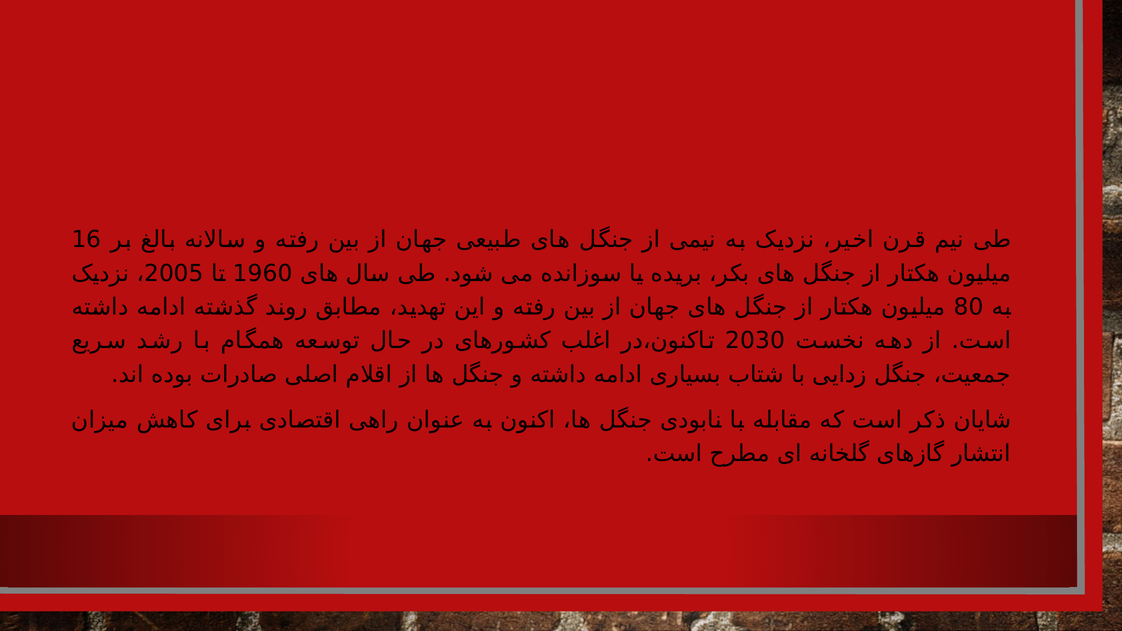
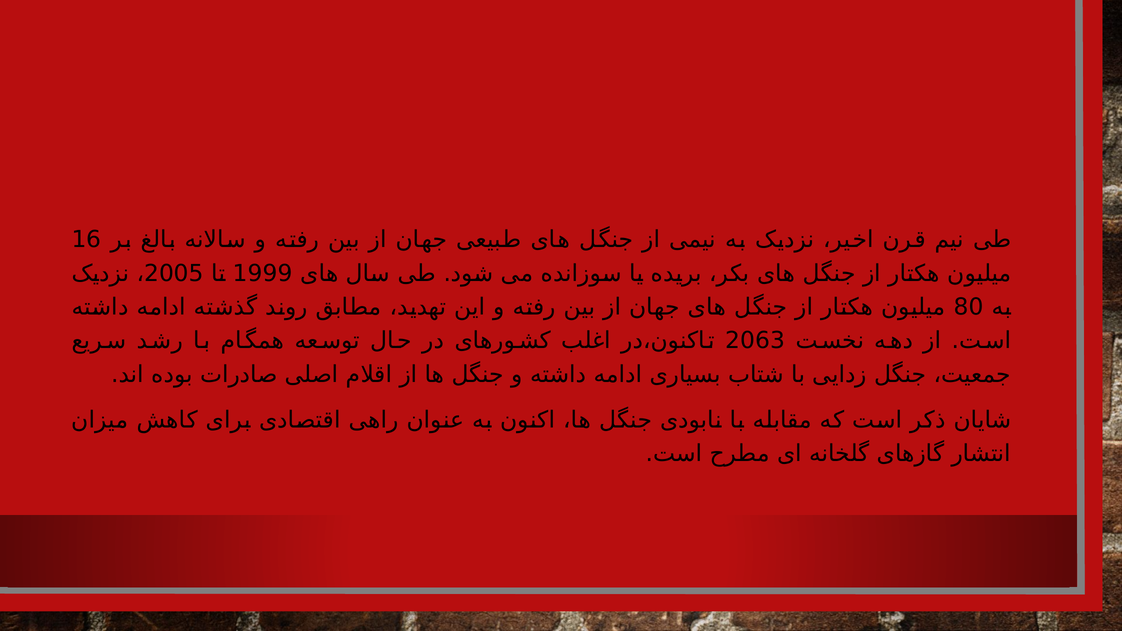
1960: 1960 -> 1999
2030: 2030 -> 2063
